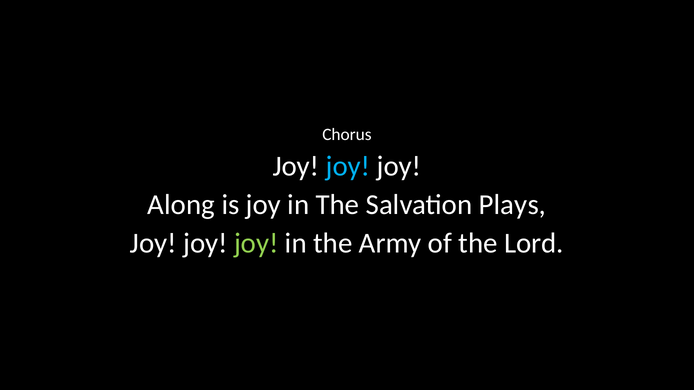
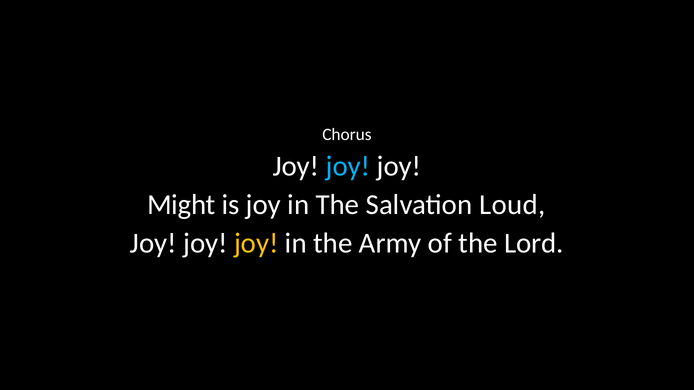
Along: Along -> Might
Plays: Plays -> Loud
joy at (256, 244) colour: light green -> yellow
